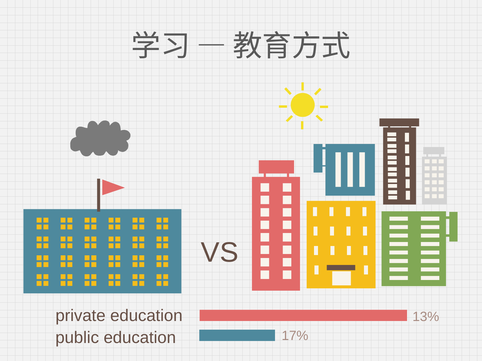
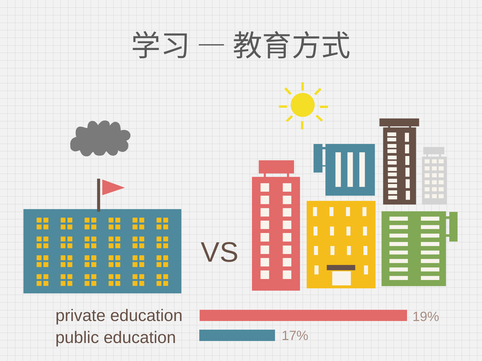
13%: 13% -> 19%
